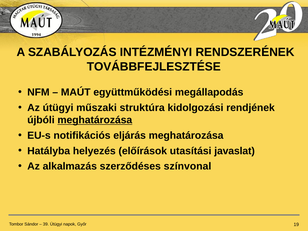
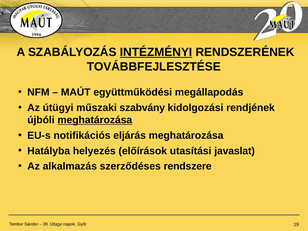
INTÉZMÉNYI underline: none -> present
struktúra: struktúra -> szabvány
színvonal: színvonal -> rendszere
